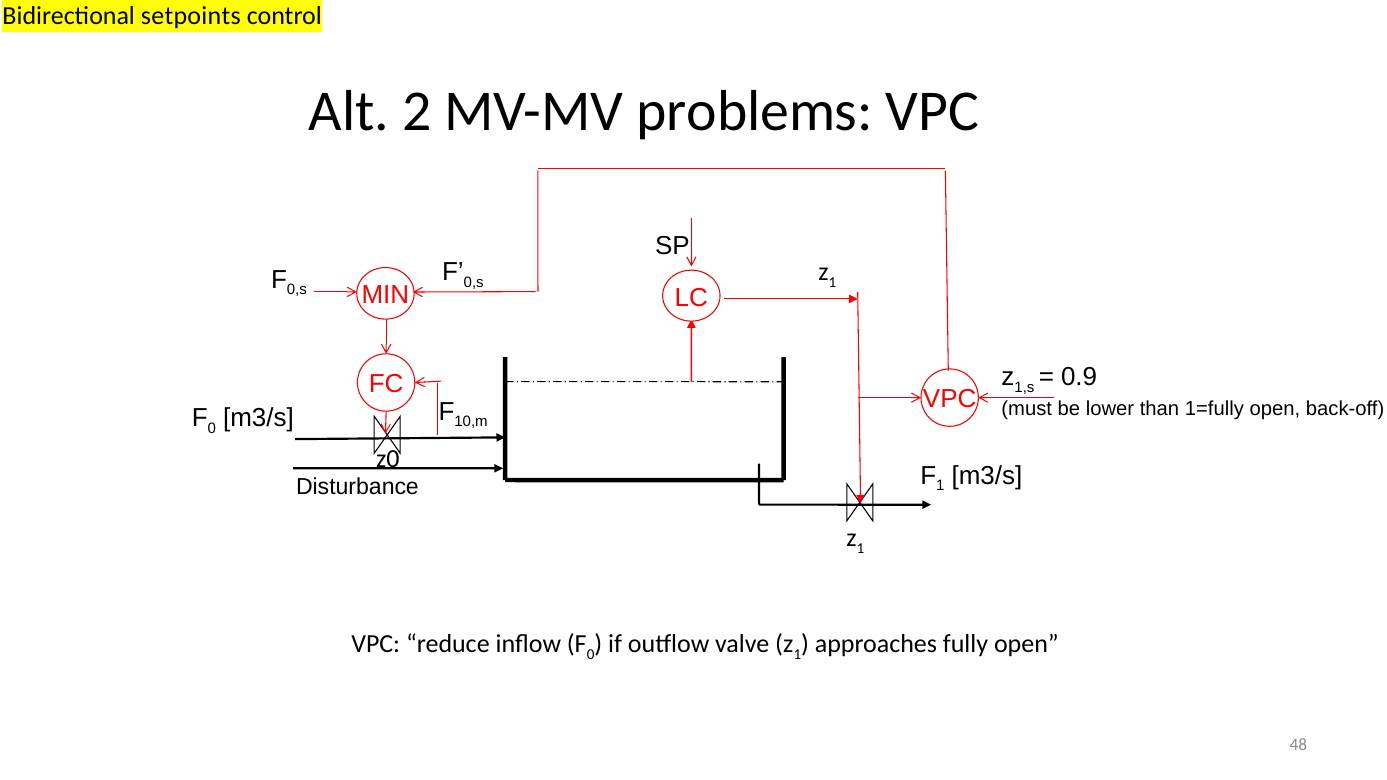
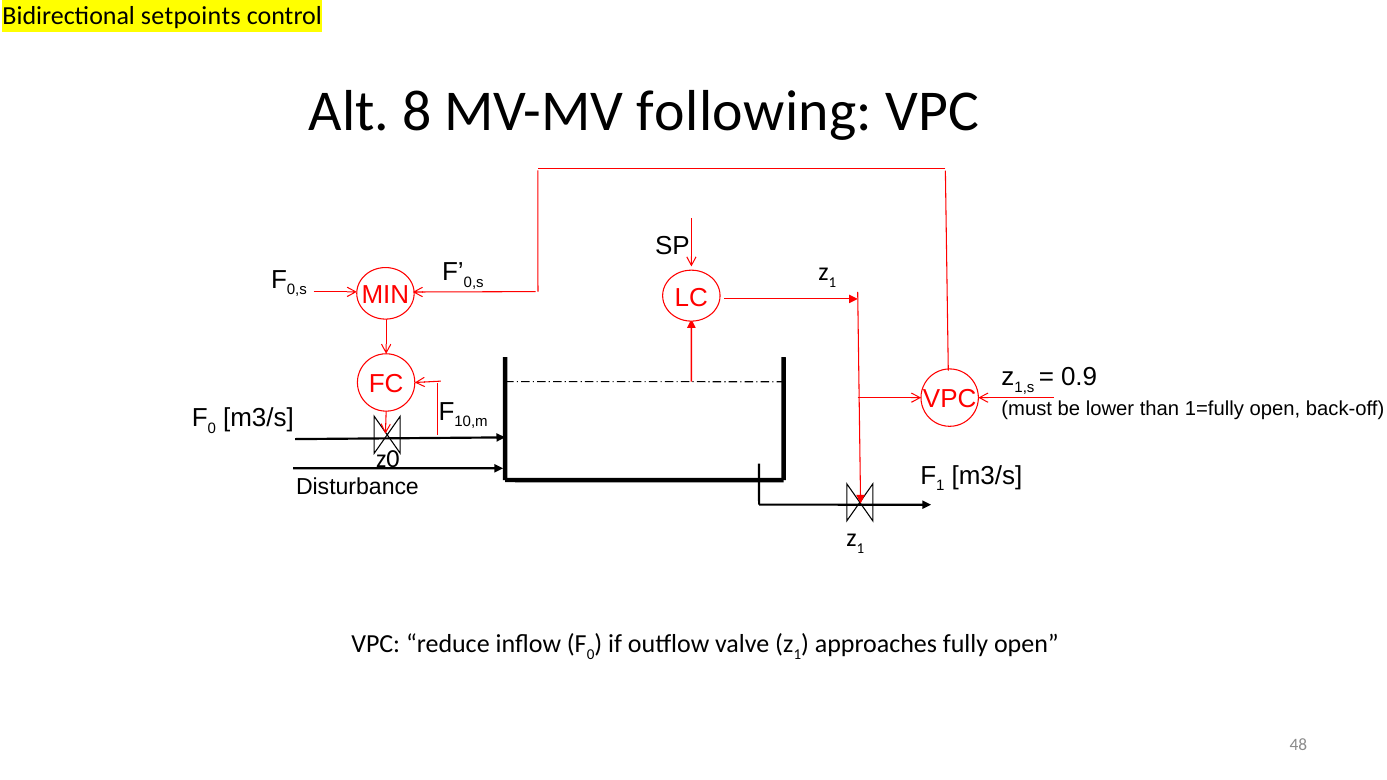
2: 2 -> 8
problems: problems -> following
